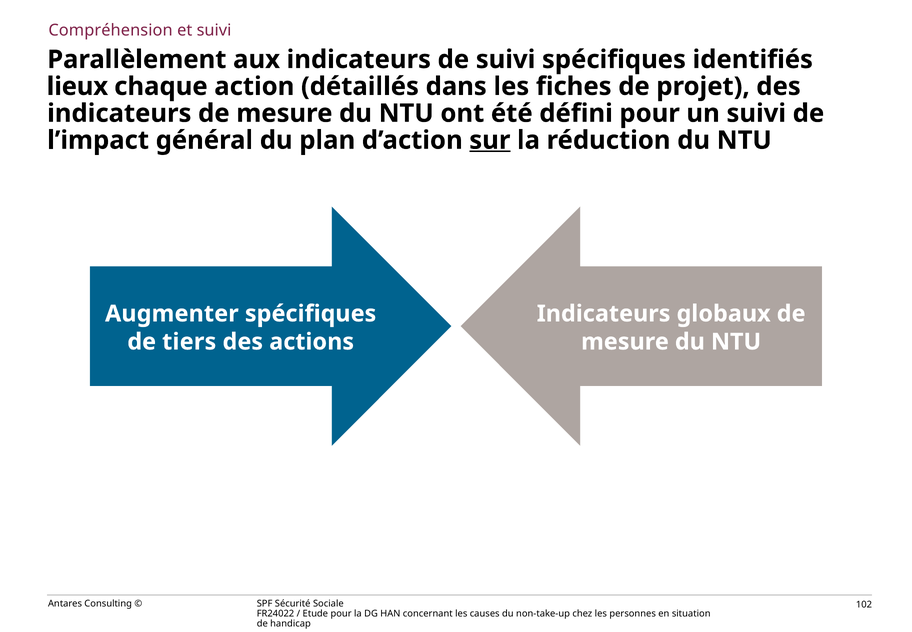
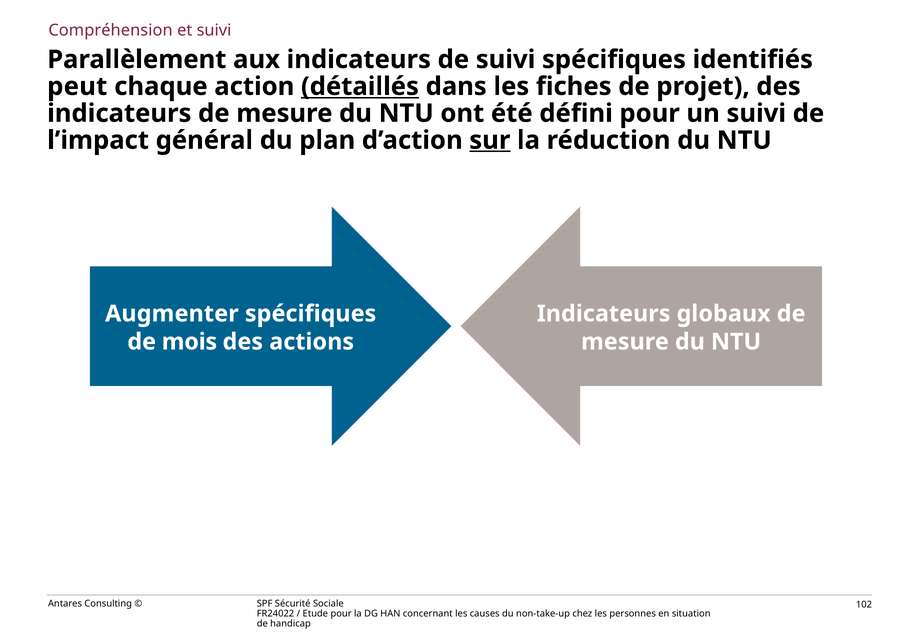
lieux: lieux -> peut
détaillés underline: none -> present
tiers: tiers -> mois
